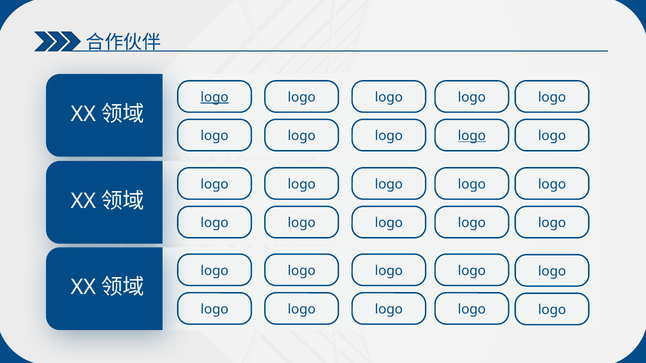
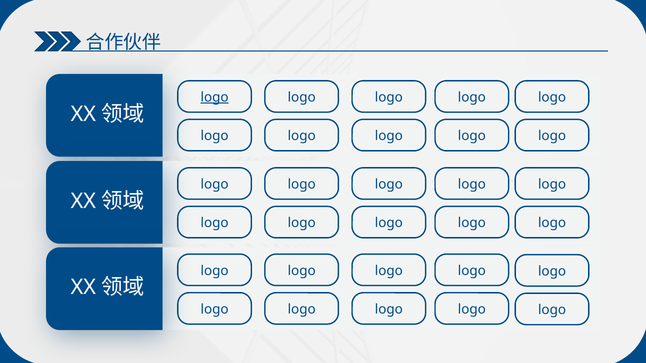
logo at (472, 136) underline: present -> none
